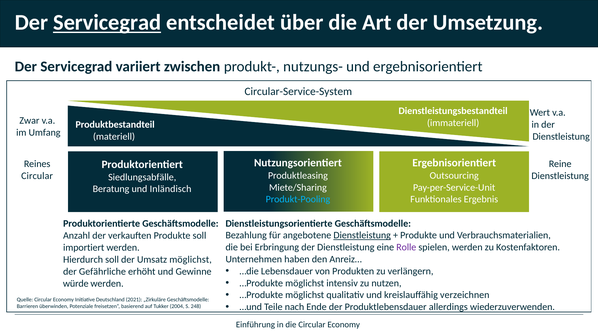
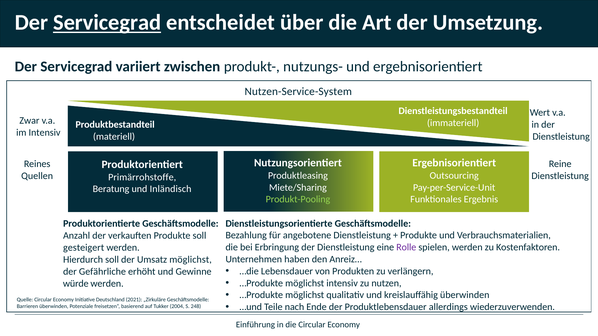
Circular-Service-System: Circular-Service-System -> Nutzen-Service-System
im Umfang: Umfang -> Intensiv
Circular at (37, 176): Circular -> Quellen
Siedlungsabfälle: Siedlungsabfälle -> Primärrohstoffe
Produkt-Pooling colour: light blue -> light green
Dienstleistung at (362, 236) underline: present -> none
importiert: importiert -> gesteigert
kreislauffähig verzeichnen: verzeichnen -> überwinden
